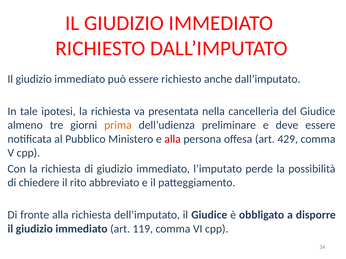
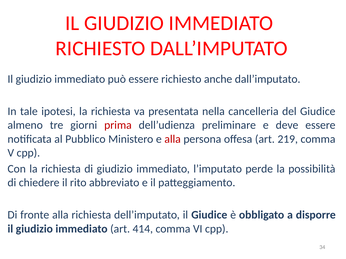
prima colour: orange -> red
429: 429 -> 219
119: 119 -> 414
